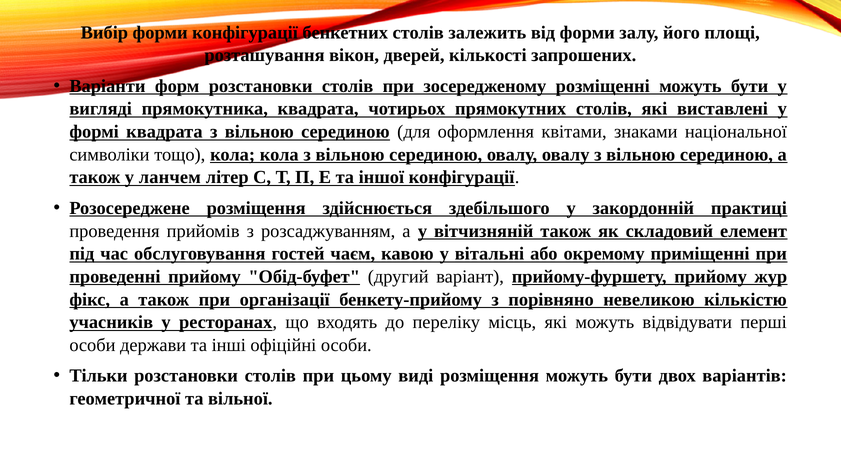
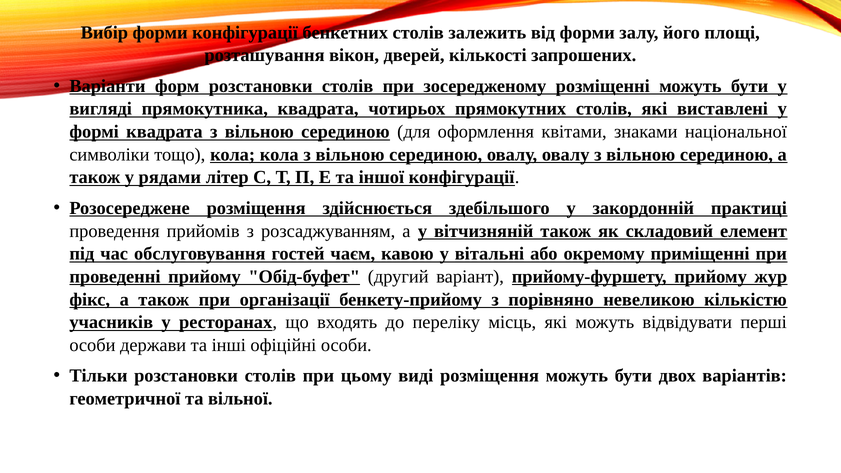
ланчем: ланчем -> рядами
